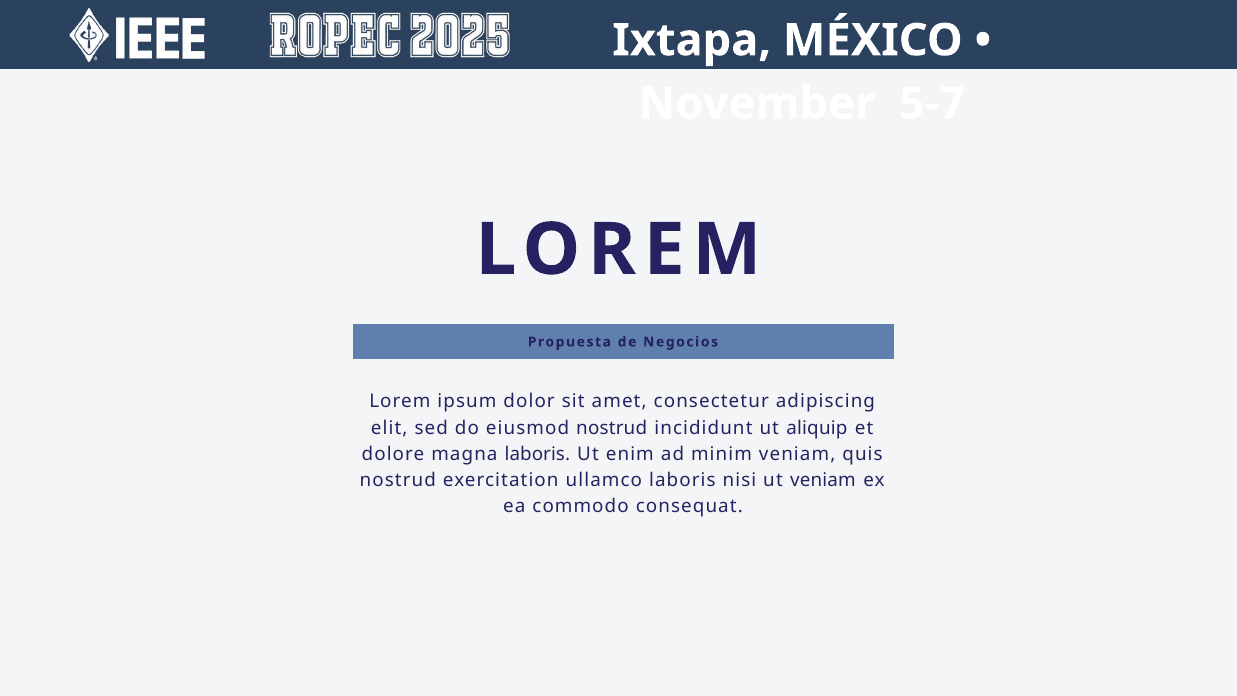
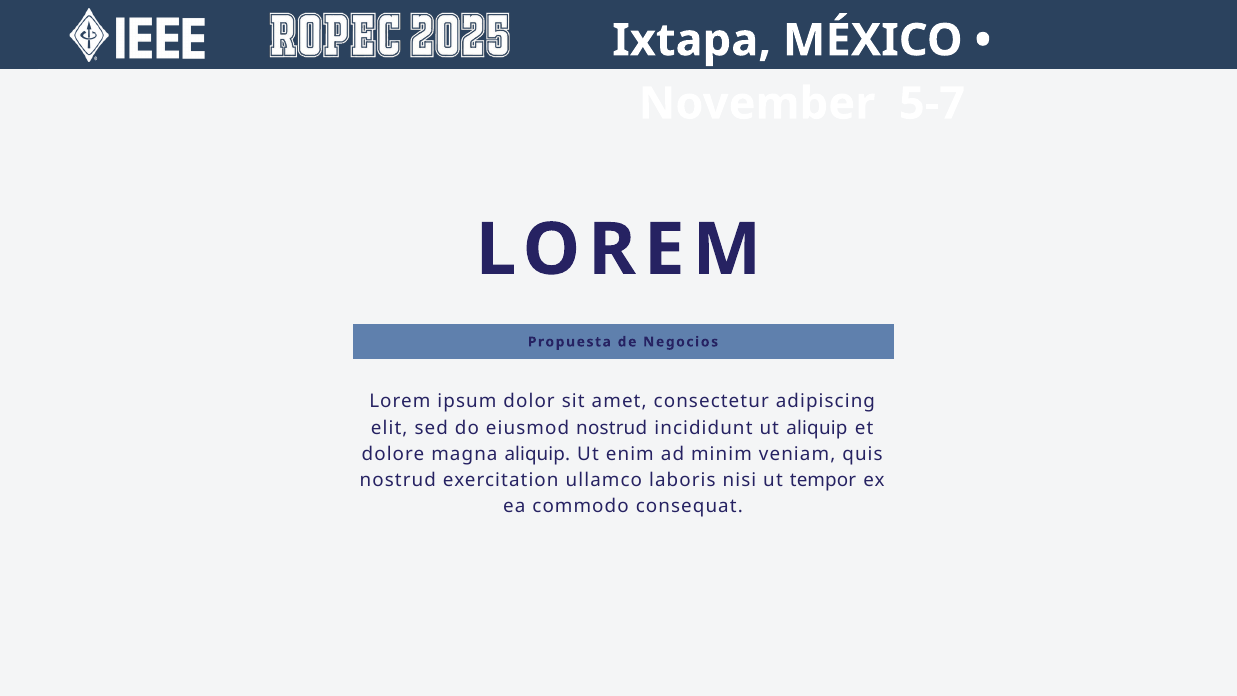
magna laboris: laboris -> aliquip
ut veniam: veniam -> tempor
